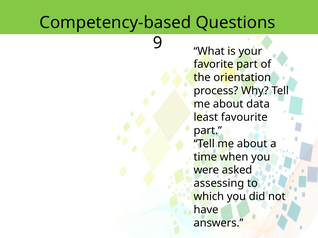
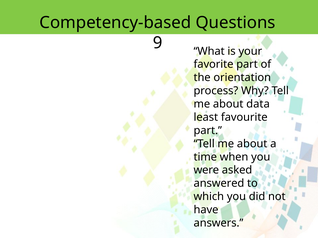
assessing: assessing -> answered
